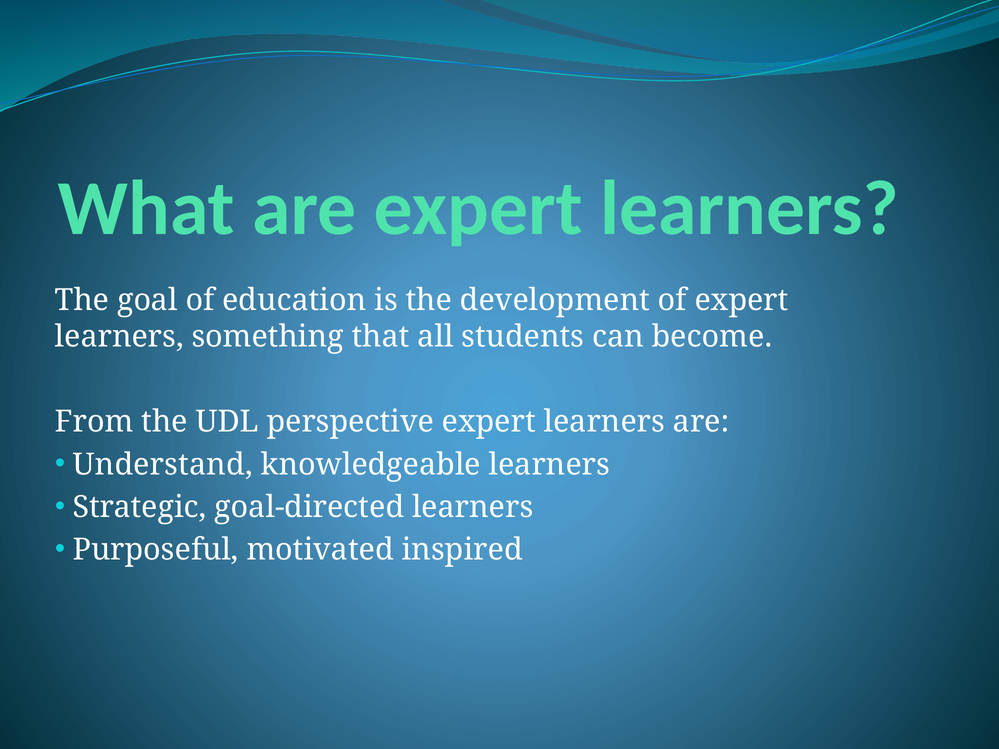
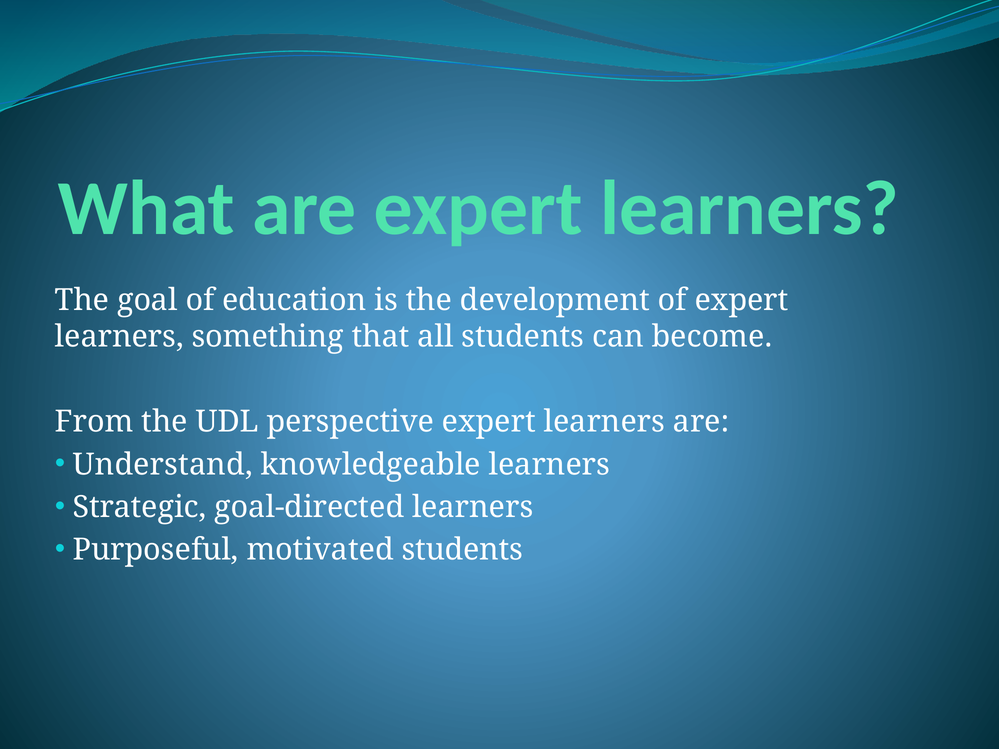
motivated inspired: inspired -> students
